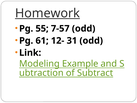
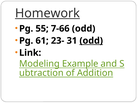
7-57: 7-57 -> 7-66
12-: 12- -> 23-
odd at (91, 41) underline: none -> present
Subtract: Subtract -> Addition
